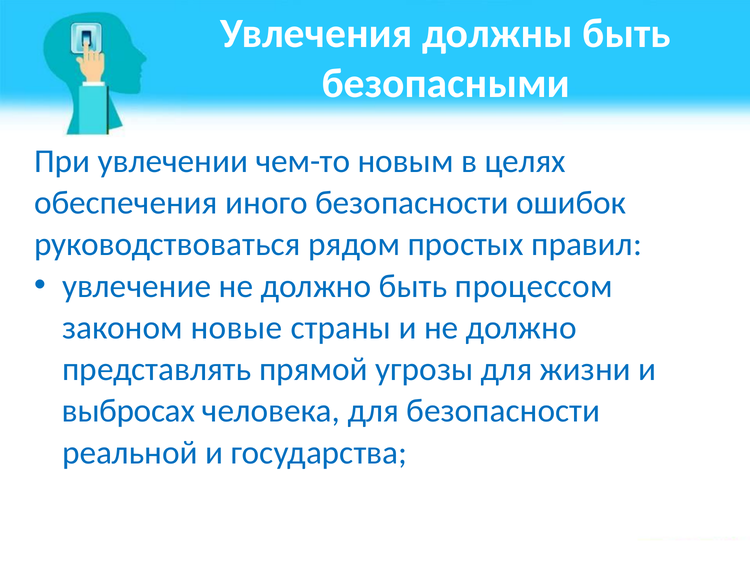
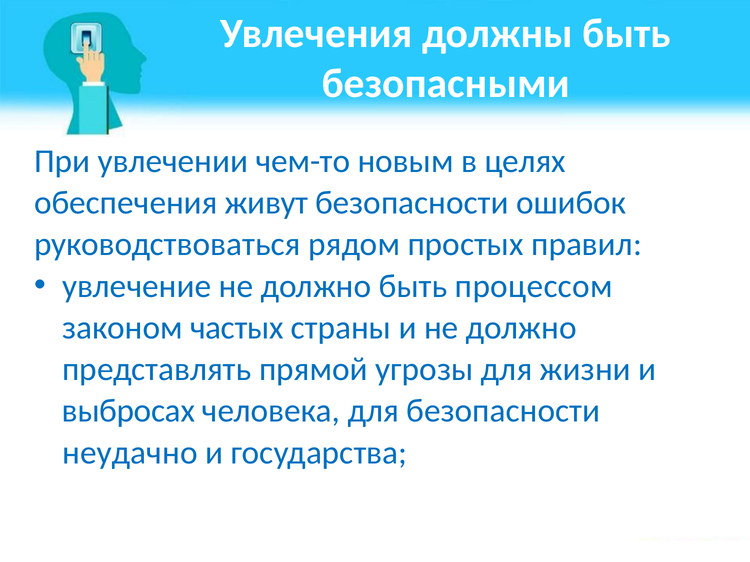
иного: иного -> живут
новые: новые -> частых
реальной: реальной -> неудачно
